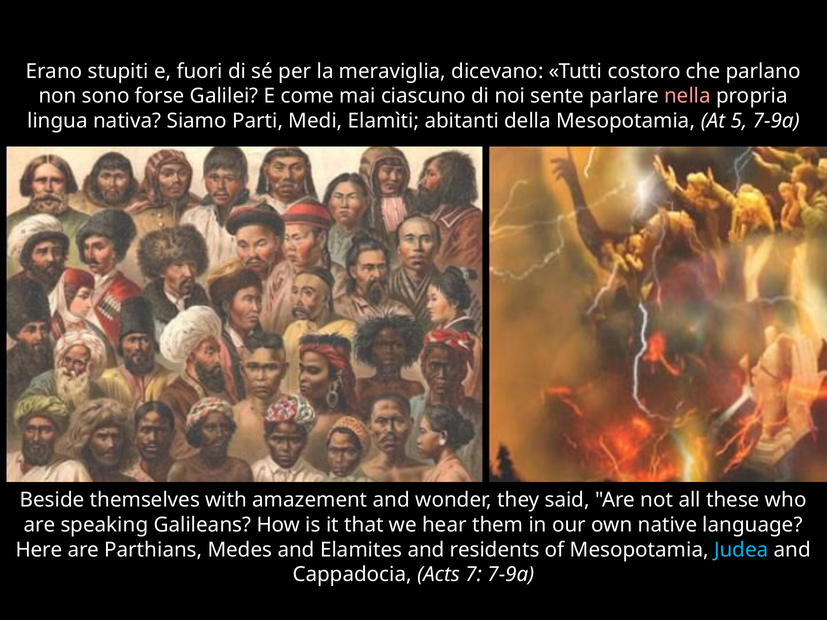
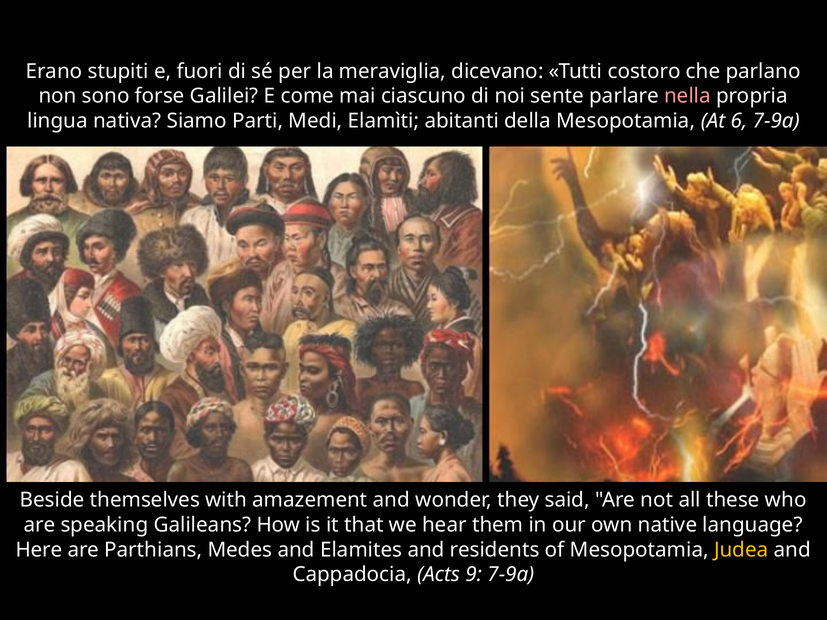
5: 5 -> 6
Judea colour: light blue -> yellow
7: 7 -> 9
